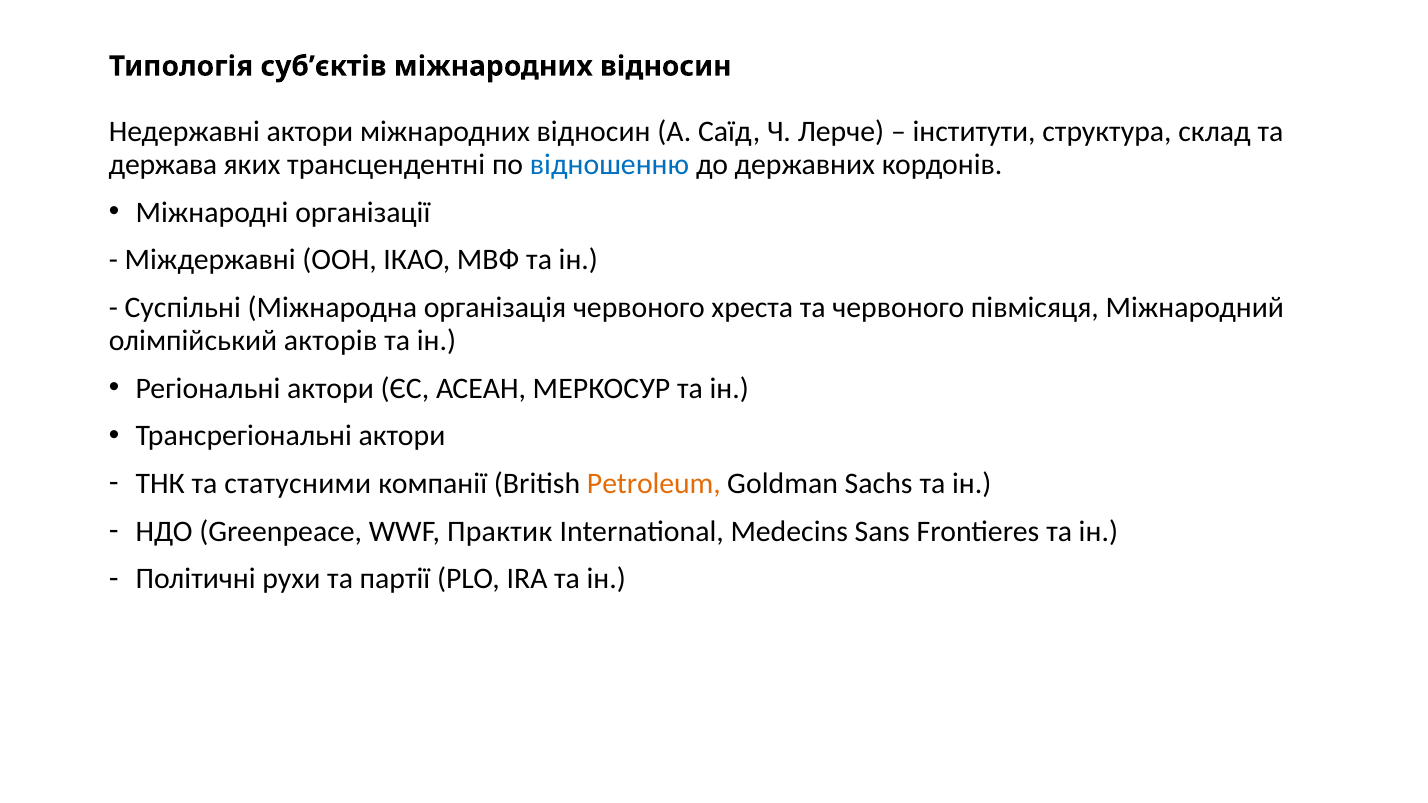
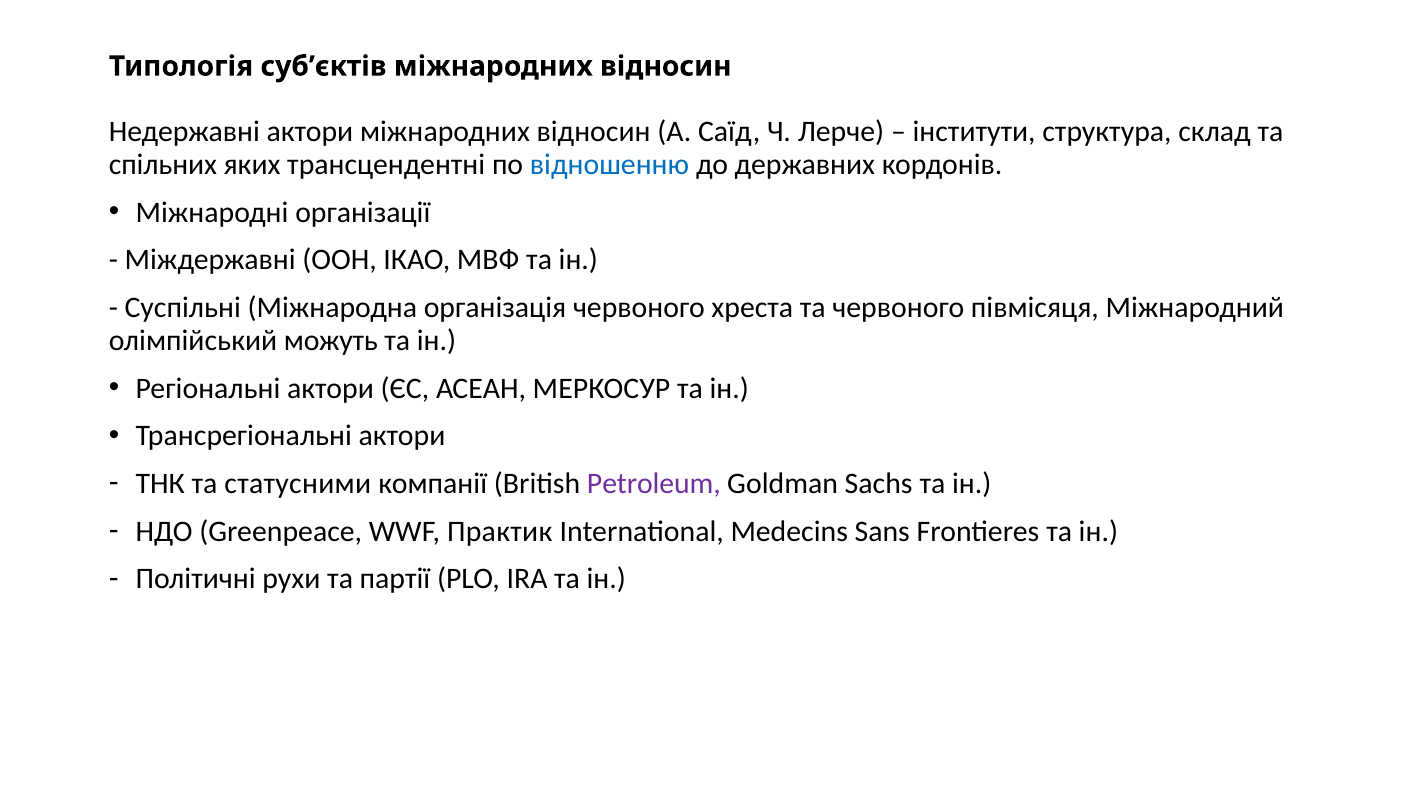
держава: держава -> спільних
акторів: акторів -> можуть
Petroleum colour: orange -> purple
